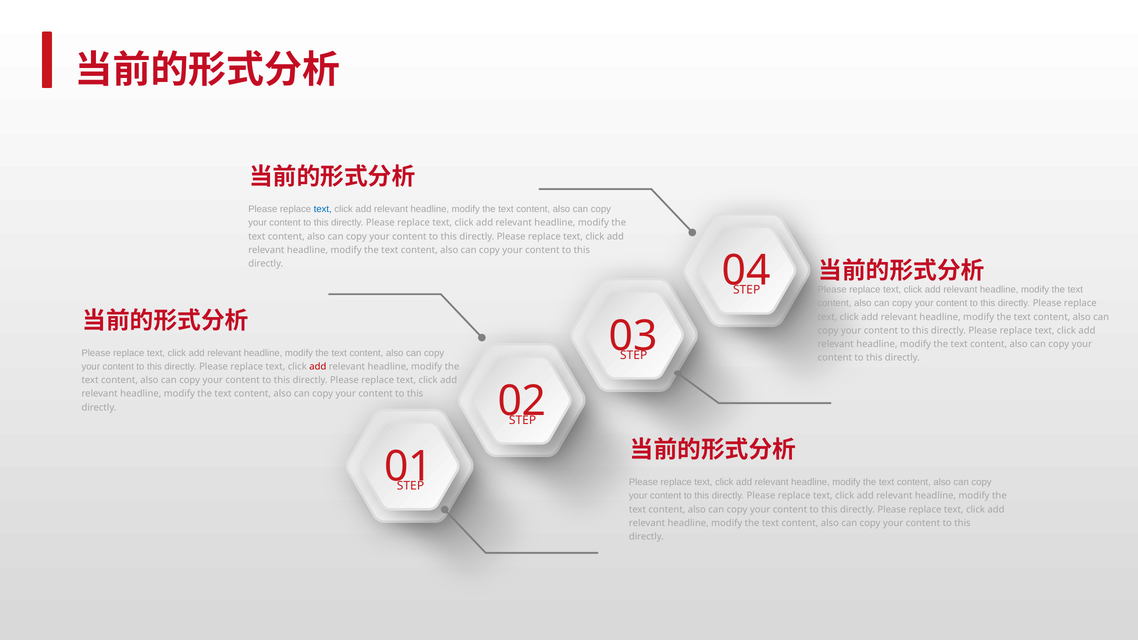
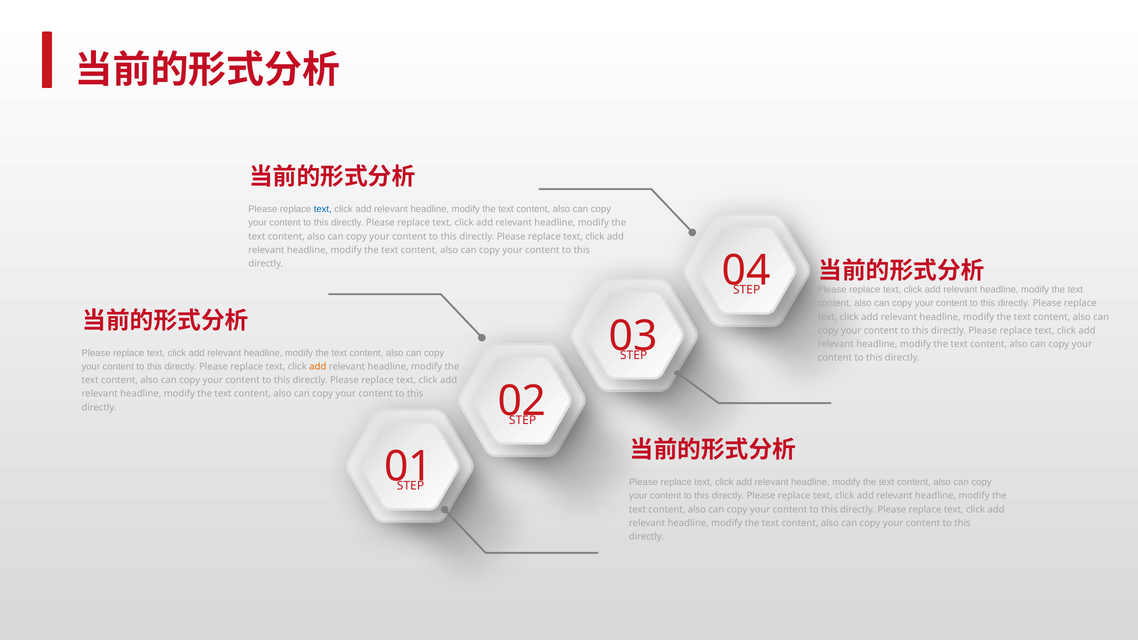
add at (318, 367) colour: red -> orange
